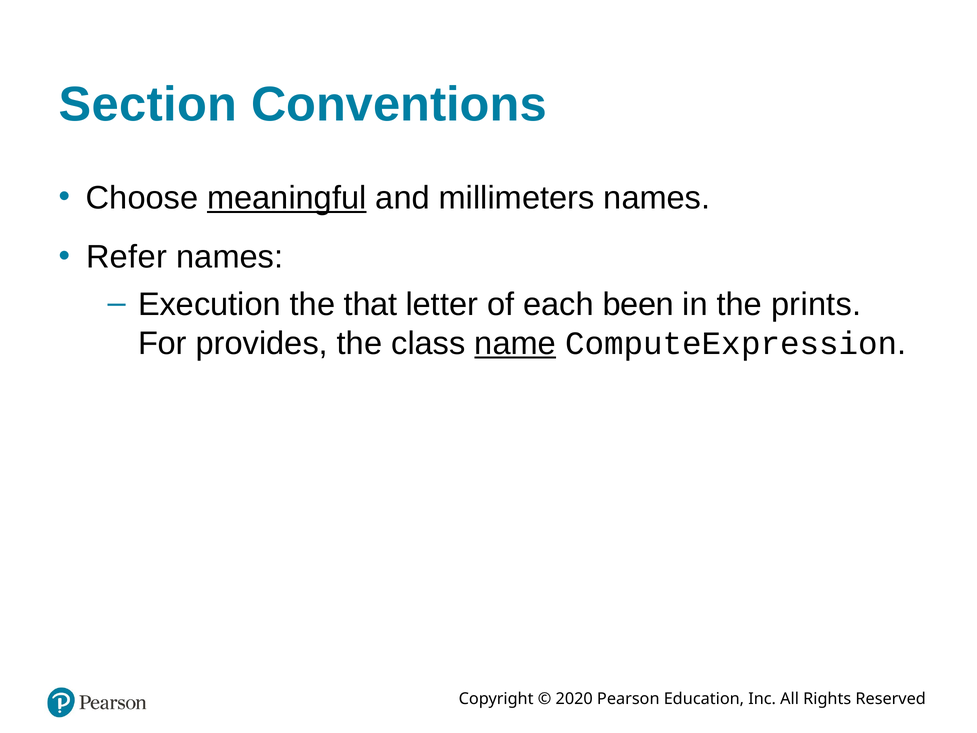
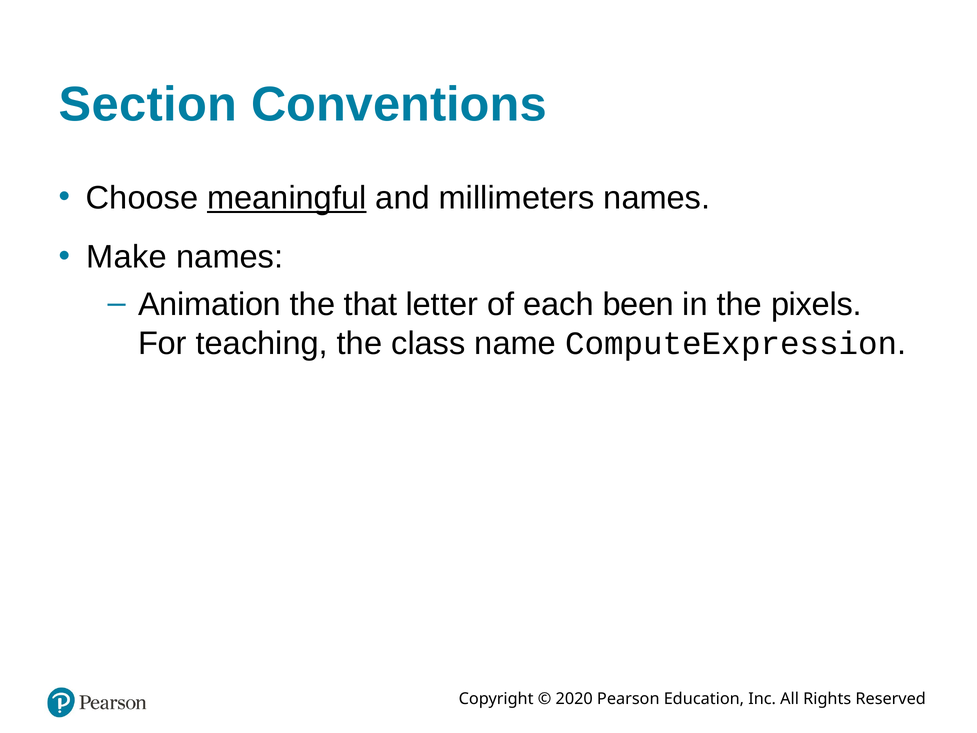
Refer: Refer -> Make
Execution: Execution -> Animation
prints: prints -> pixels
provides: provides -> teaching
name underline: present -> none
